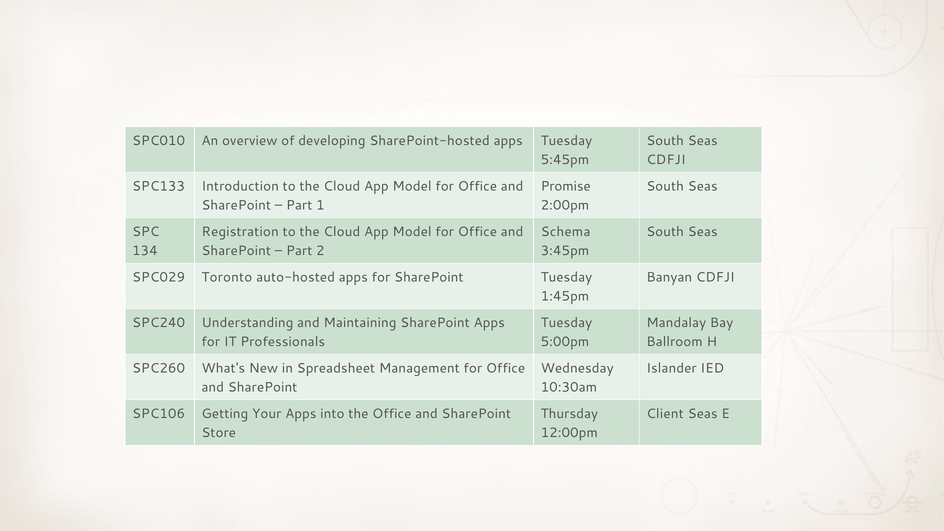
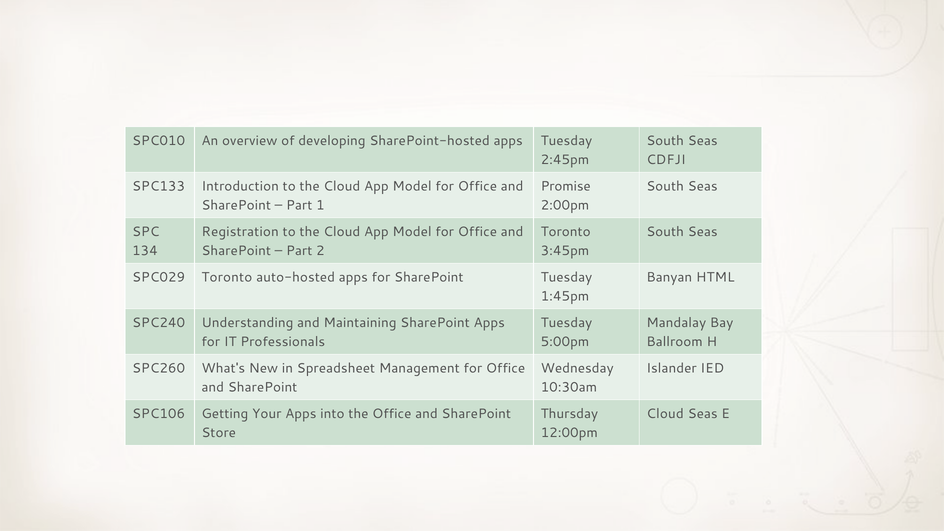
5:45pm: 5:45pm -> 2:45pm
Schema at (566, 232): Schema -> Toronto
Banyan CDFJI: CDFJI -> HTML
Client at (665, 414): Client -> Cloud
